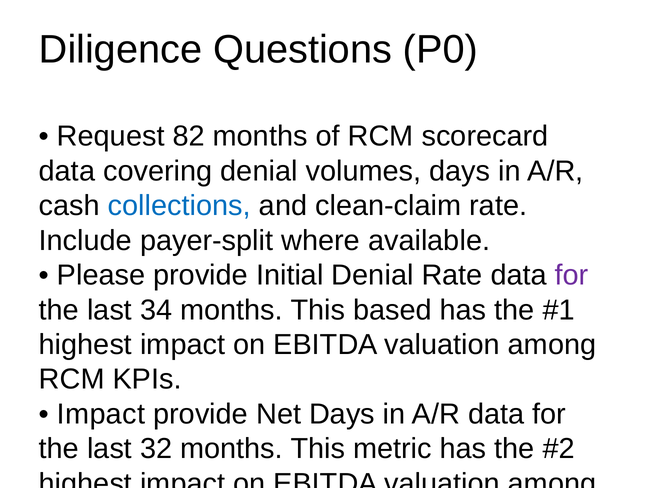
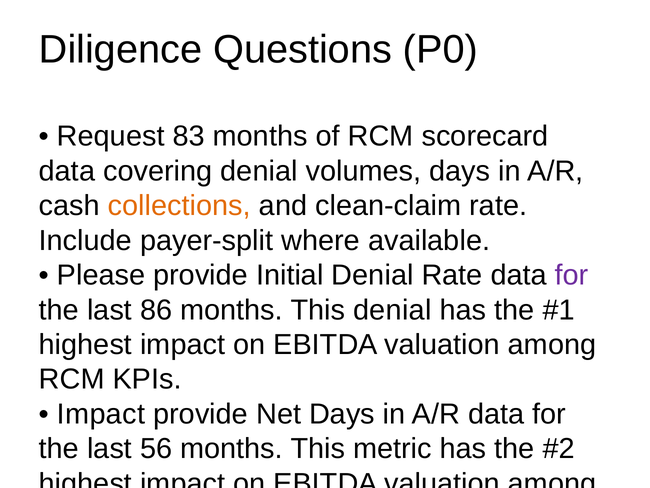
82: 82 -> 83
collections colour: blue -> orange
34: 34 -> 86
This based: based -> denial
32: 32 -> 56
